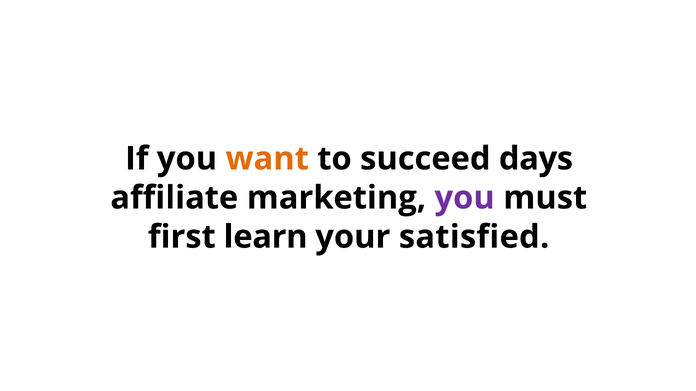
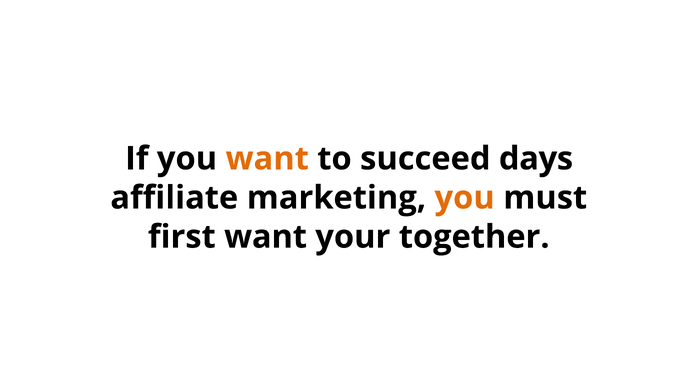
you at (465, 198) colour: purple -> orange
first learn: learn -> want
satisfied: satisfied -> together
